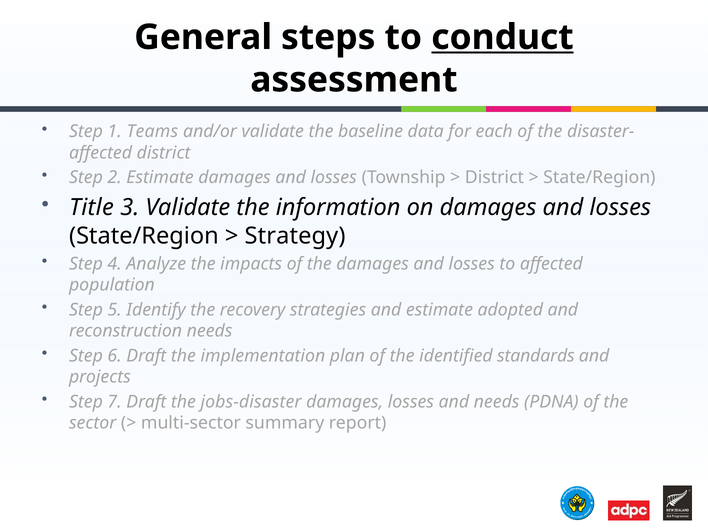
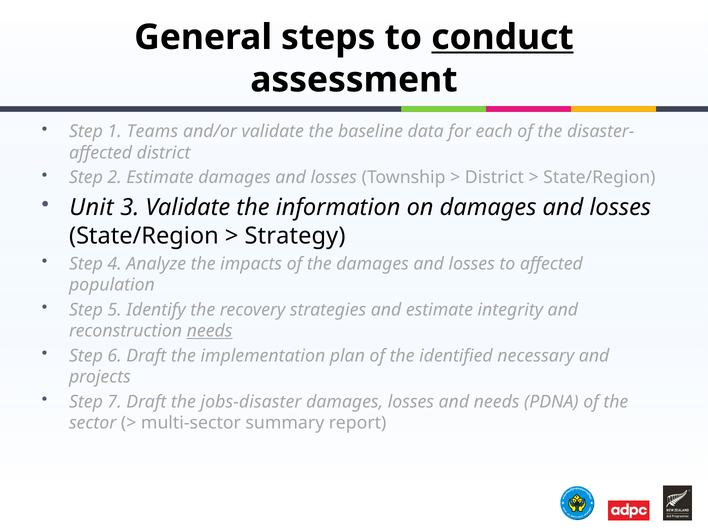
Title: Title -> Unit
adopted: adopted -> integrity
needs at (210, 331) underline: none -> present
standards: standards -> necessary
